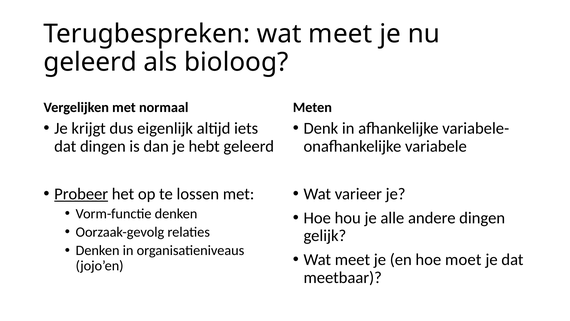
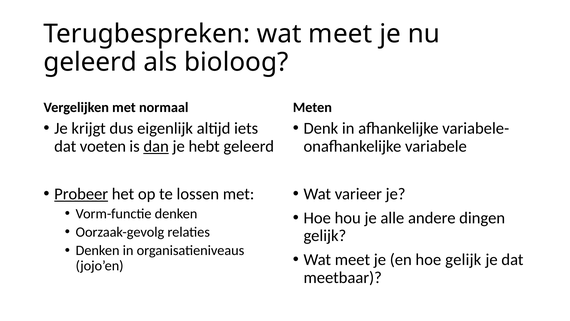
dat dingen: dingen -> voeten
dan underline: none -> present
hoe moet: moet -> gelijk
